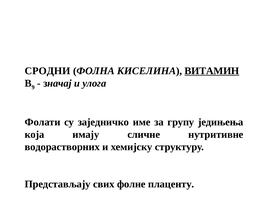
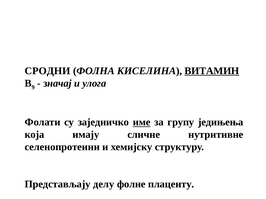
име underline: none -> present
водорастворних: водорастворних -> селенопротеини
свих: свих -> делу
